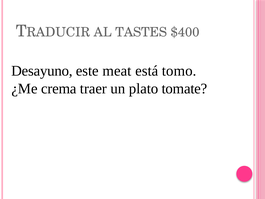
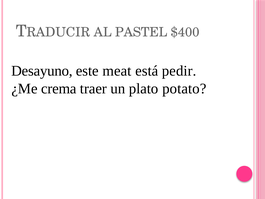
TASTES: TASTES -> PASTEL
tomo: tomo -> pedir
tomate: tomate -> potato
